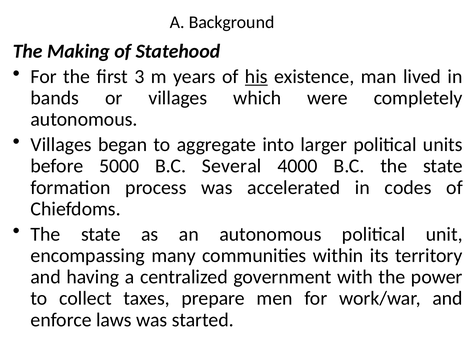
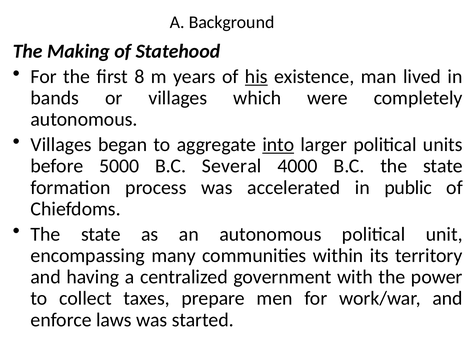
3: 3 -> 8
into underline: none -> present
codes: codes -> public
